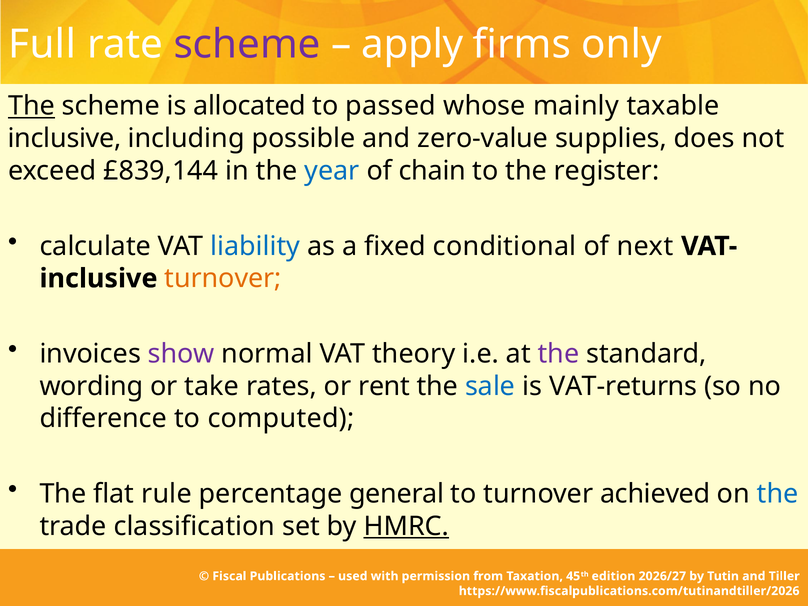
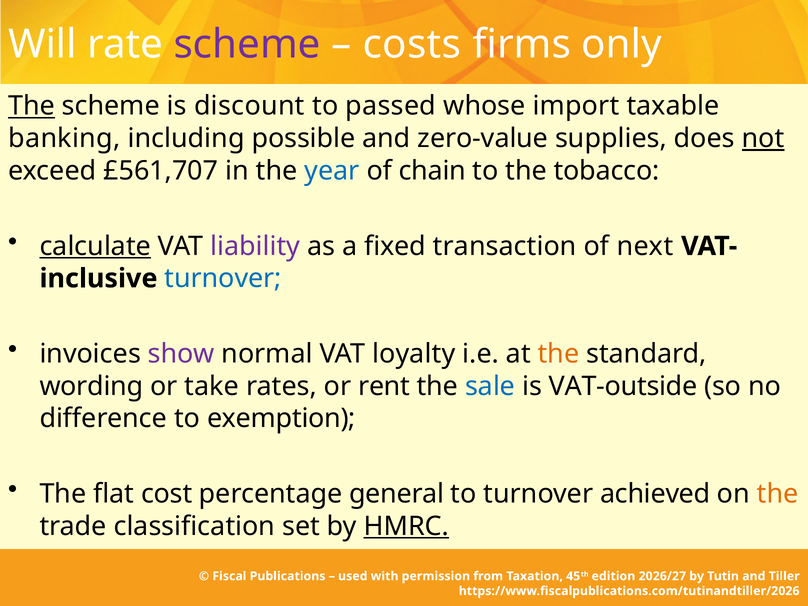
Full: Full -> Will
apply: apply -> costs
allocated: allocated -> discount
mainly: mainly -> import
inclusive at (65, 138): inclusive -> banking
not underline: none -> present
£839,144: £839,144 -> £561,707
register: register -> tobacco
calculate underline: none -> present
liability colour: blue -> purple
conditional: conditional -> transaction
turnover at (223, 278) colour: orange -> blue
theory: theory -> loyalty
the at (558, 354) colour: purple -> orange
VAT-returns: VAT-returns -> VAT-outside
computed: computed -> exemption
rule: rule -> cost
the at (778, 494) colour: blue -> orange
